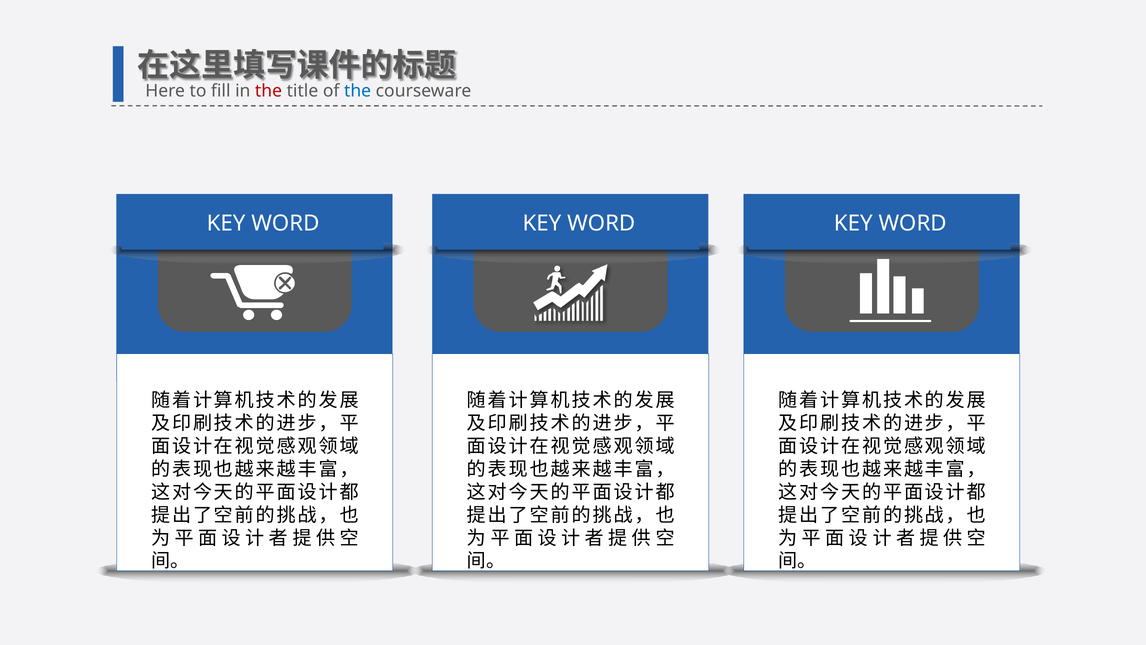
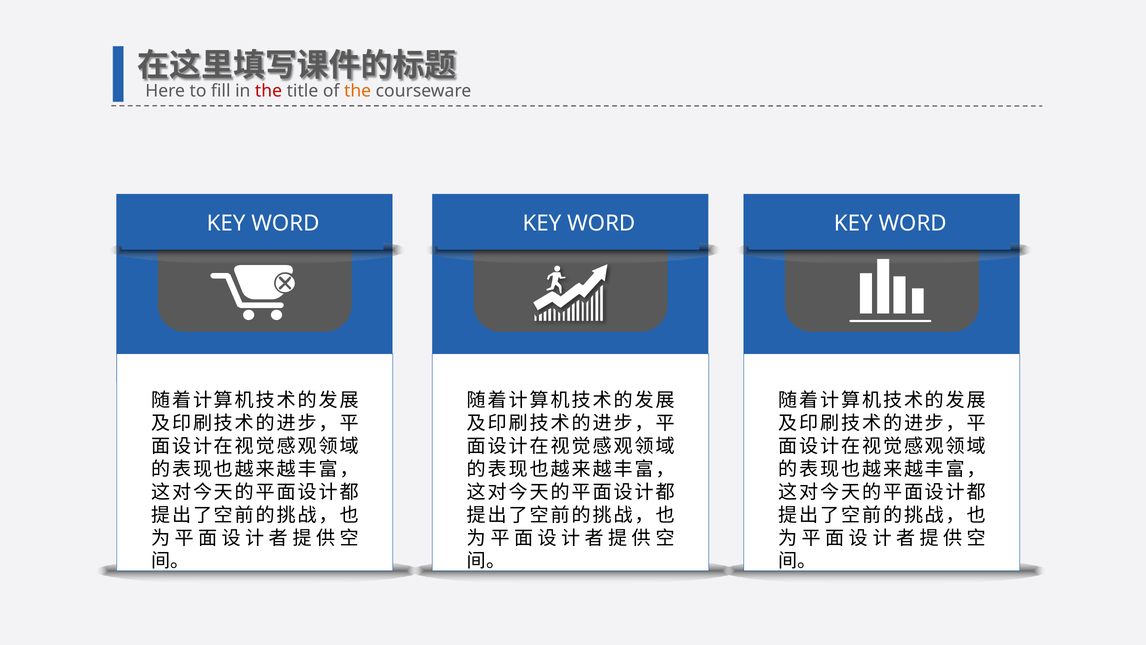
the at (358, 91) colour: blue -> orange
